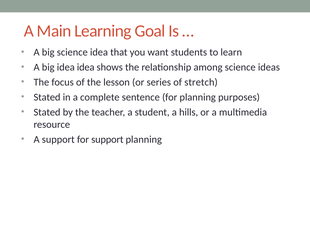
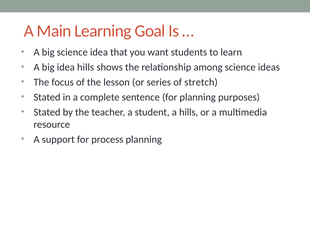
idea idea: idea -> hills
for support: support -> process
